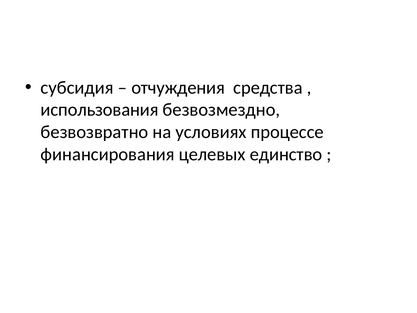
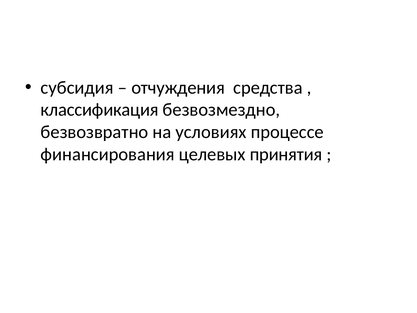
использования: использования -> классификация
единство: единство -> принятия
